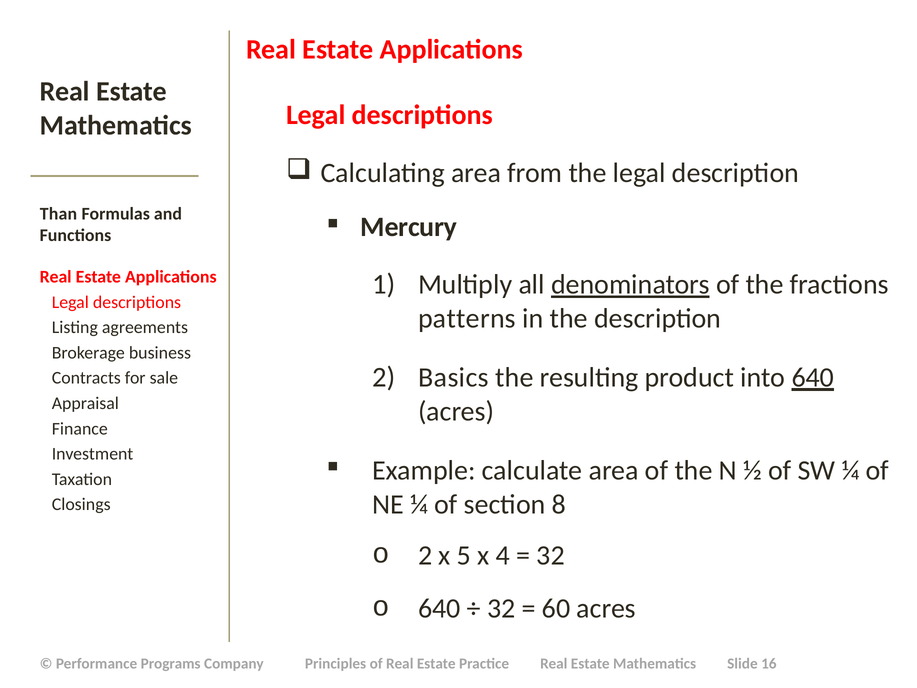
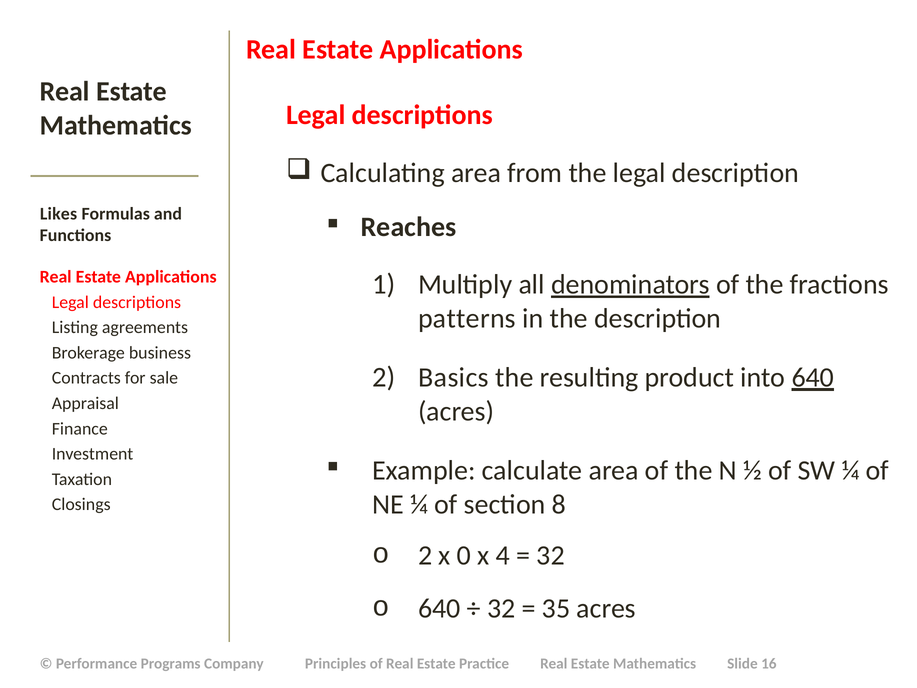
Than: Than -> Likes
Mercury: Mercury -> Reaches
5: 5 -> 0
60: 60 -> 35
